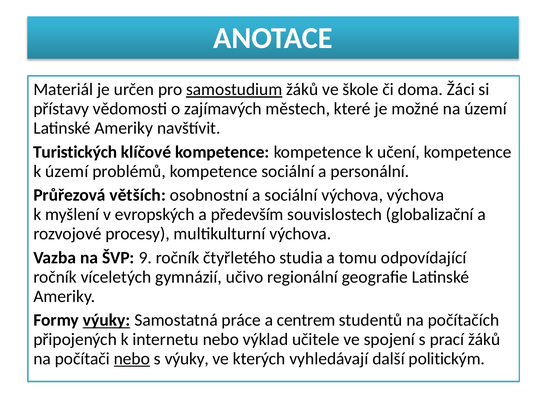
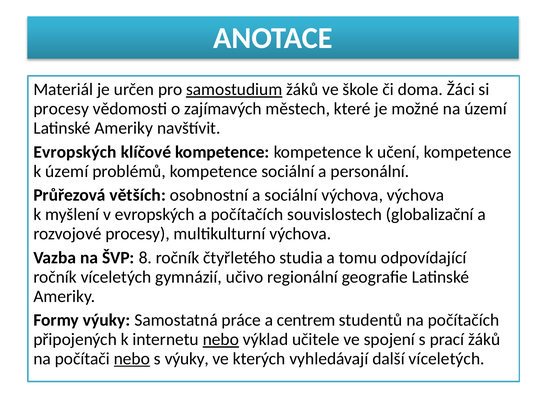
přístavy at (61, 109): přístavy -> procesy
Turistických at (75, 152): Turistických -> Evropských
a především: především -> počítačích
9: 9 -> 8
výuky at (106, 320) underline: present -> none
nebo at (221, 339) underline: none -> present
další politickým: politickým -> víceletých
